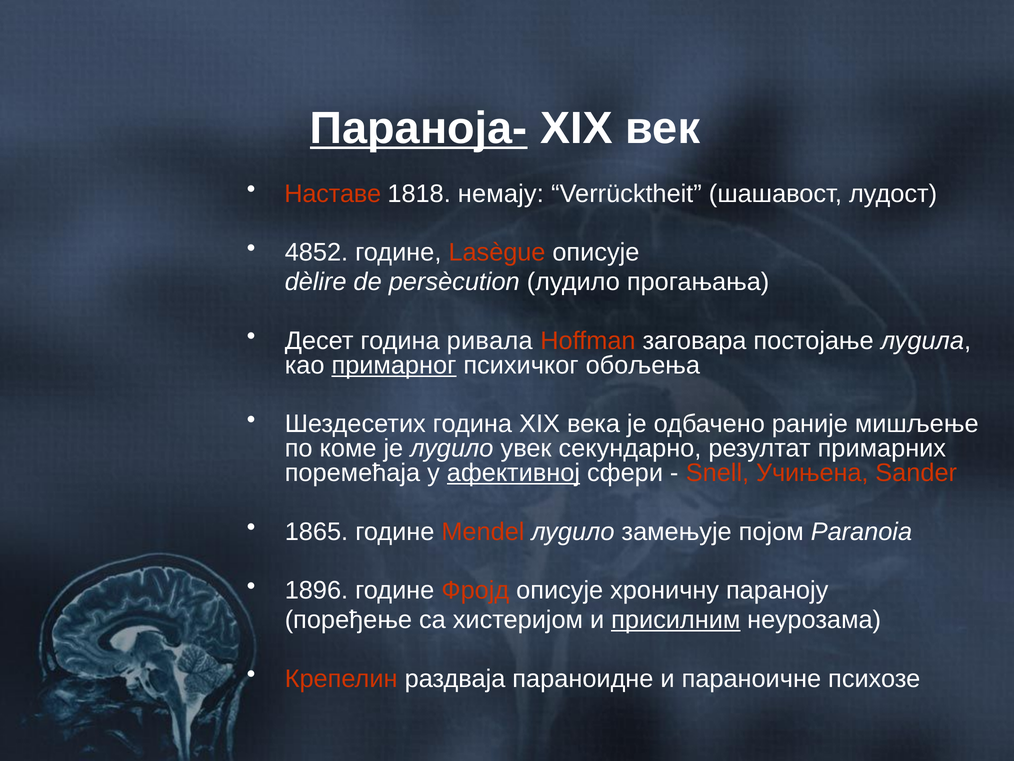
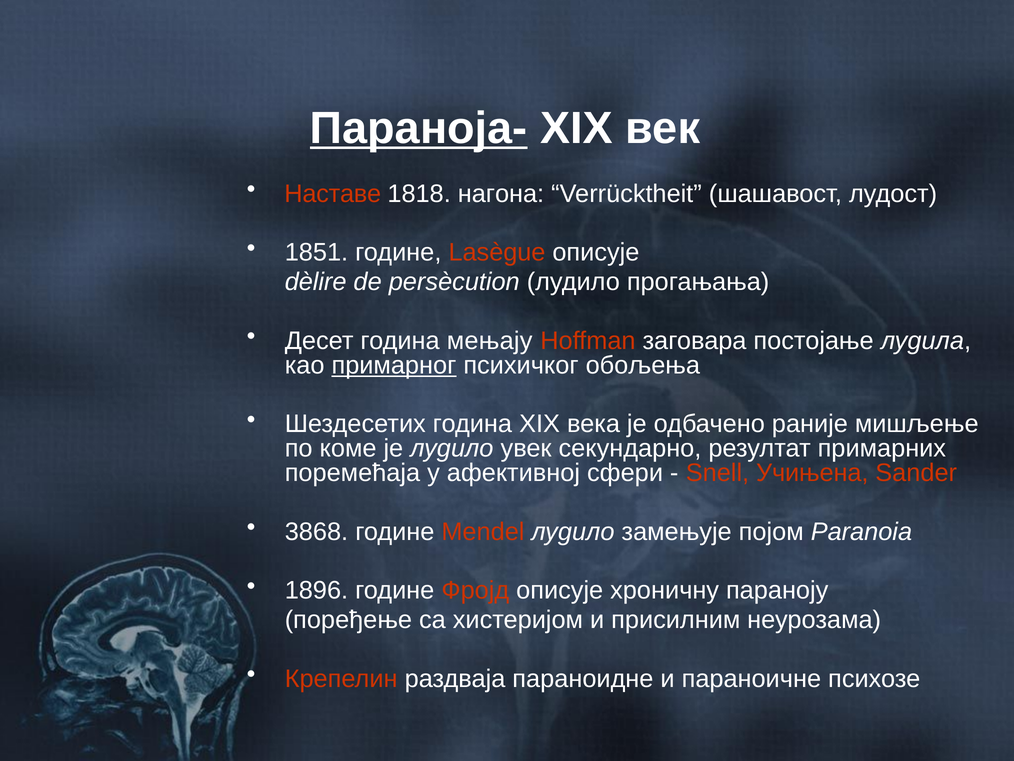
немају: немају -> нагона
4852: 4852 -> 1851
ривала: ривала -> мењају
афективној underline: present -> none
1865: 1865 -> 3868
присилним underline: present -> none
